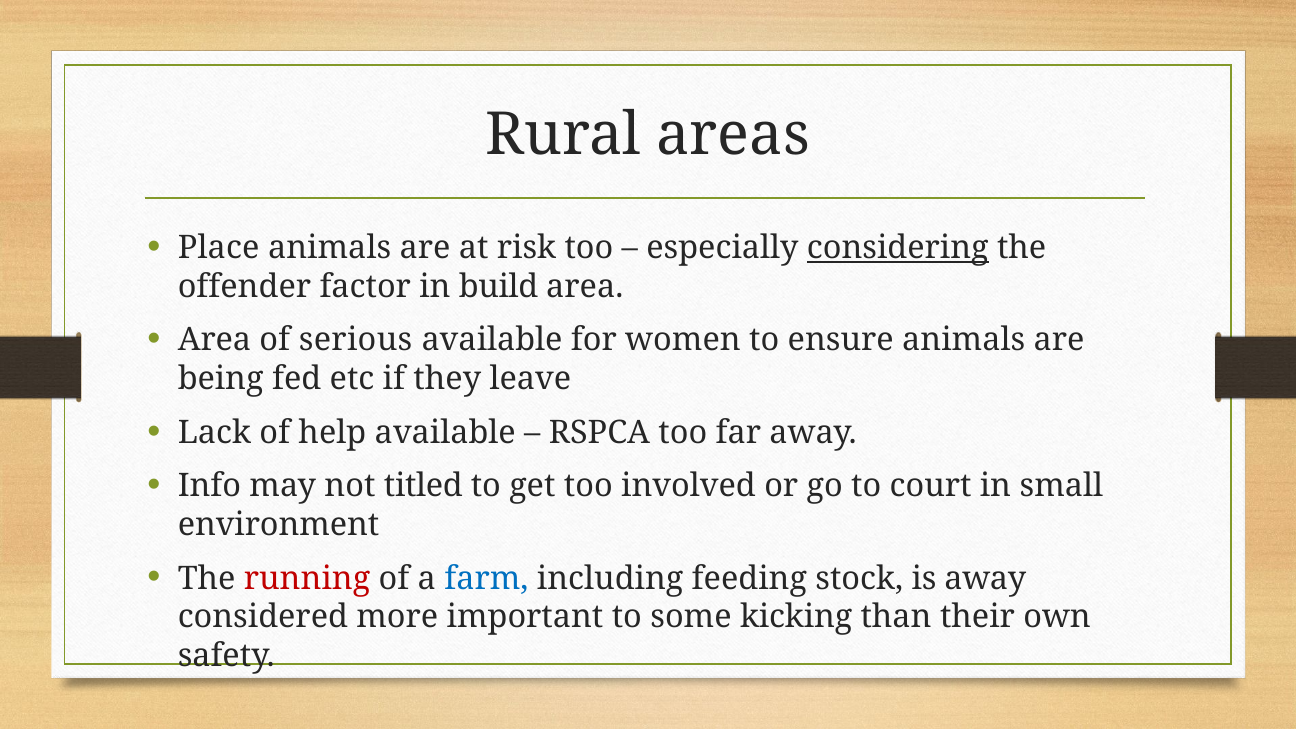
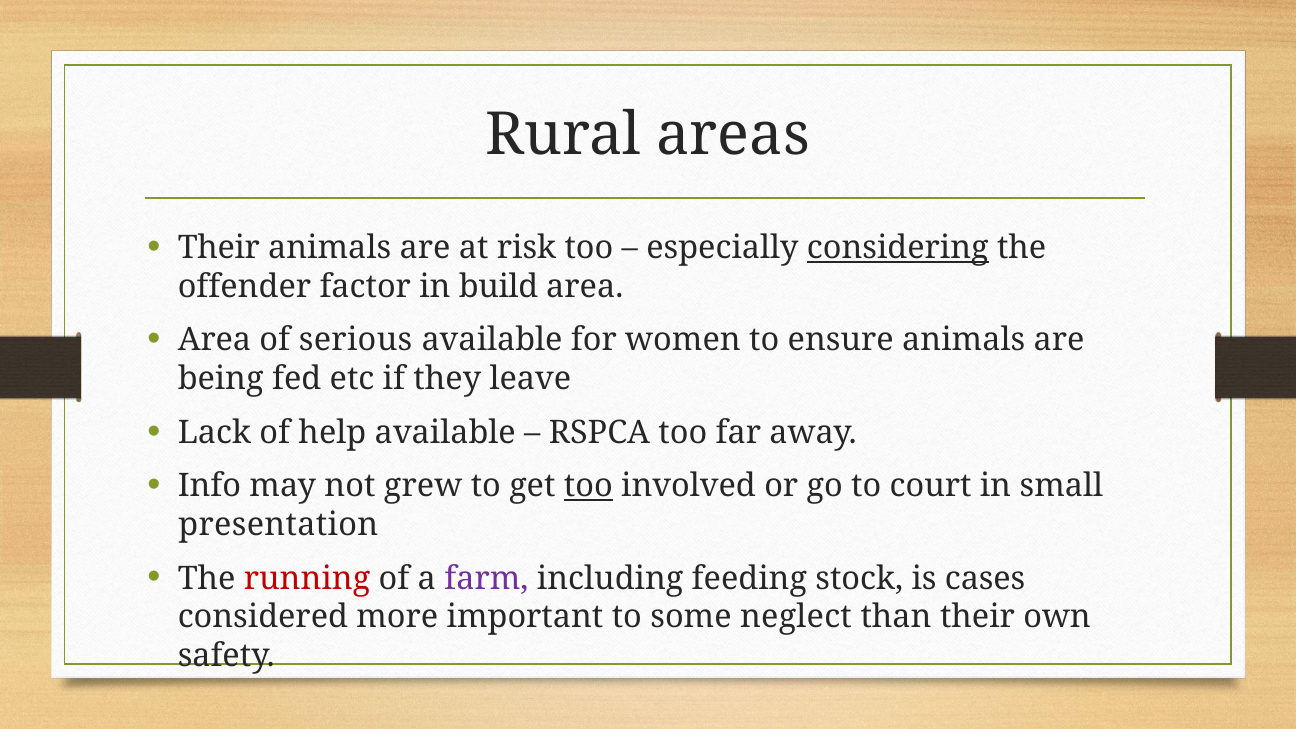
Place at (219, 248): Place -> Their
titled: titled -> grew
too at (588, 486) underline: none -> present
environment: environment -> presentation
farm colour: blue -> purple
is away: away -> cases
kicking: kicking -> neglect
